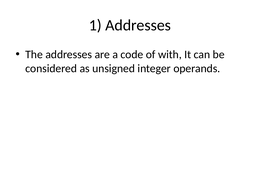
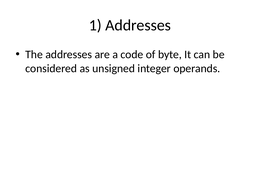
with: with -> byte
